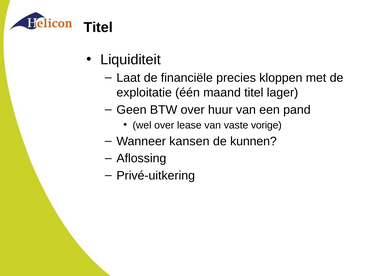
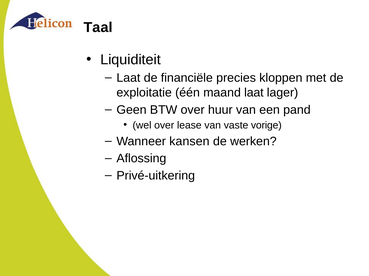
Titel at (98, 27): Titel -> Taal
maand titel: titel -> laat
kunnen: kunnen -> werken
